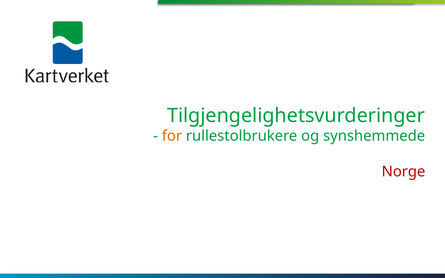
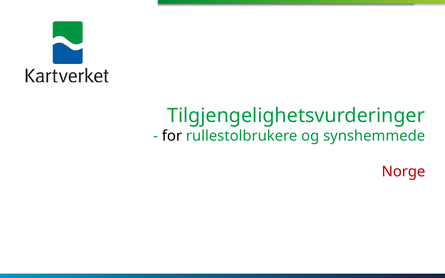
for colour: orange -> black
